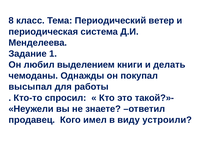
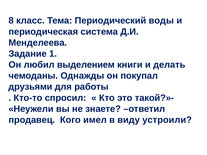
ветер: ветер -> воды
высыпал: высыпал -> друзьями
